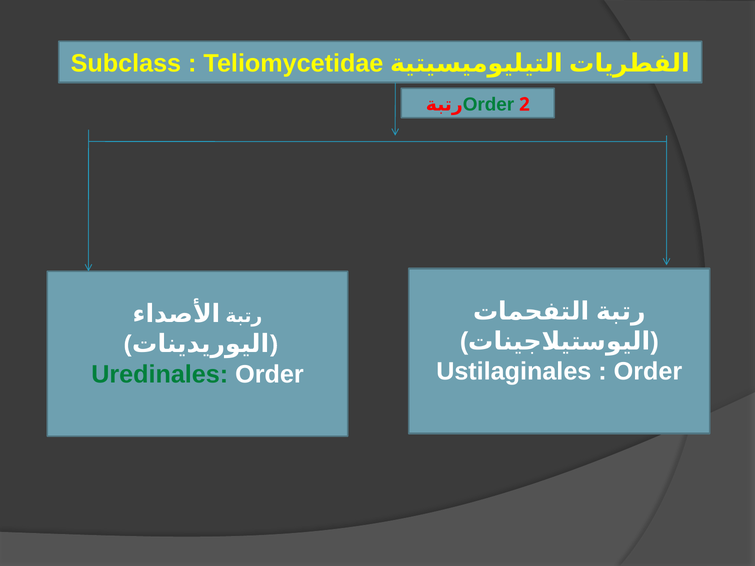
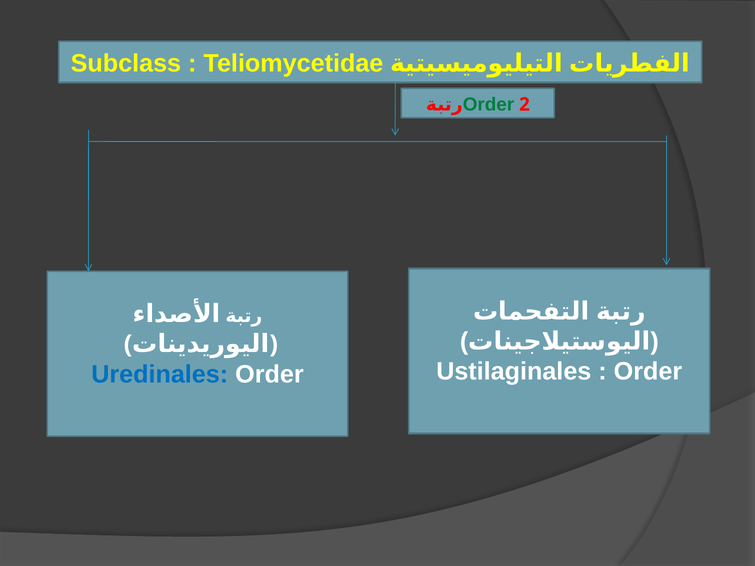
Uredinales colour: green -> blue
